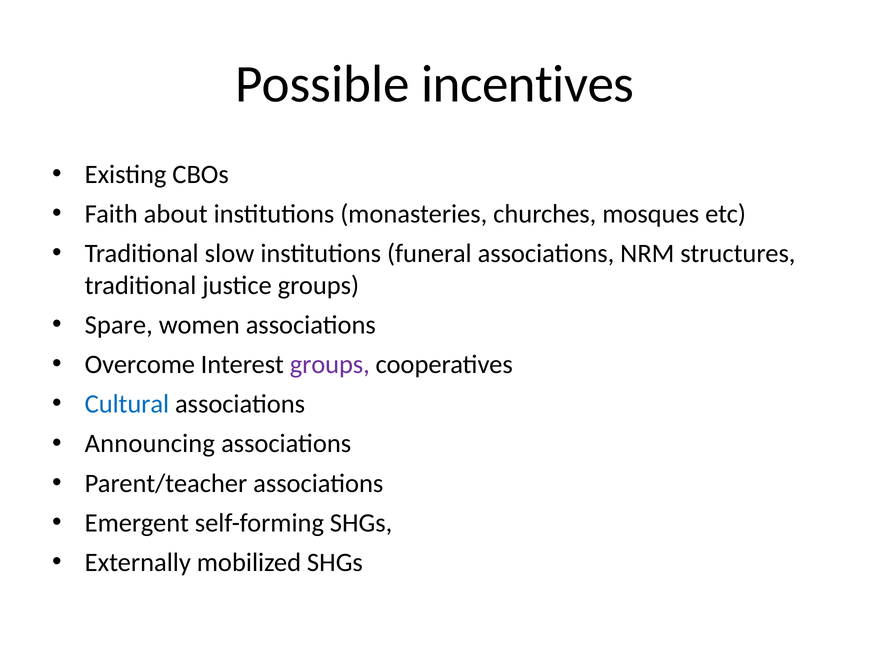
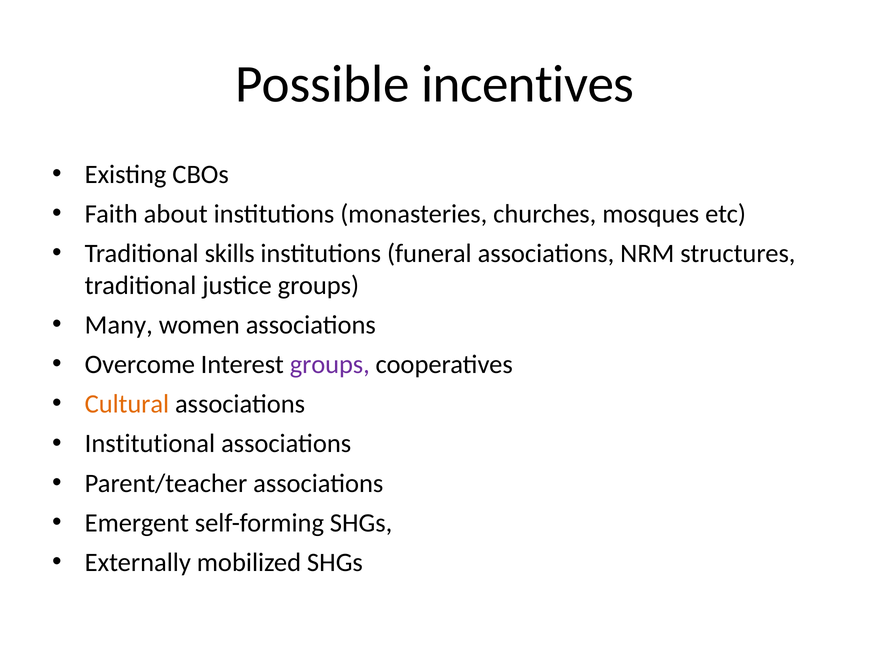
slow: slow -> skills
Spare: Spare -> Many
Cultural colour: blue -> orange
Announcing: Announcing -> Institutional
